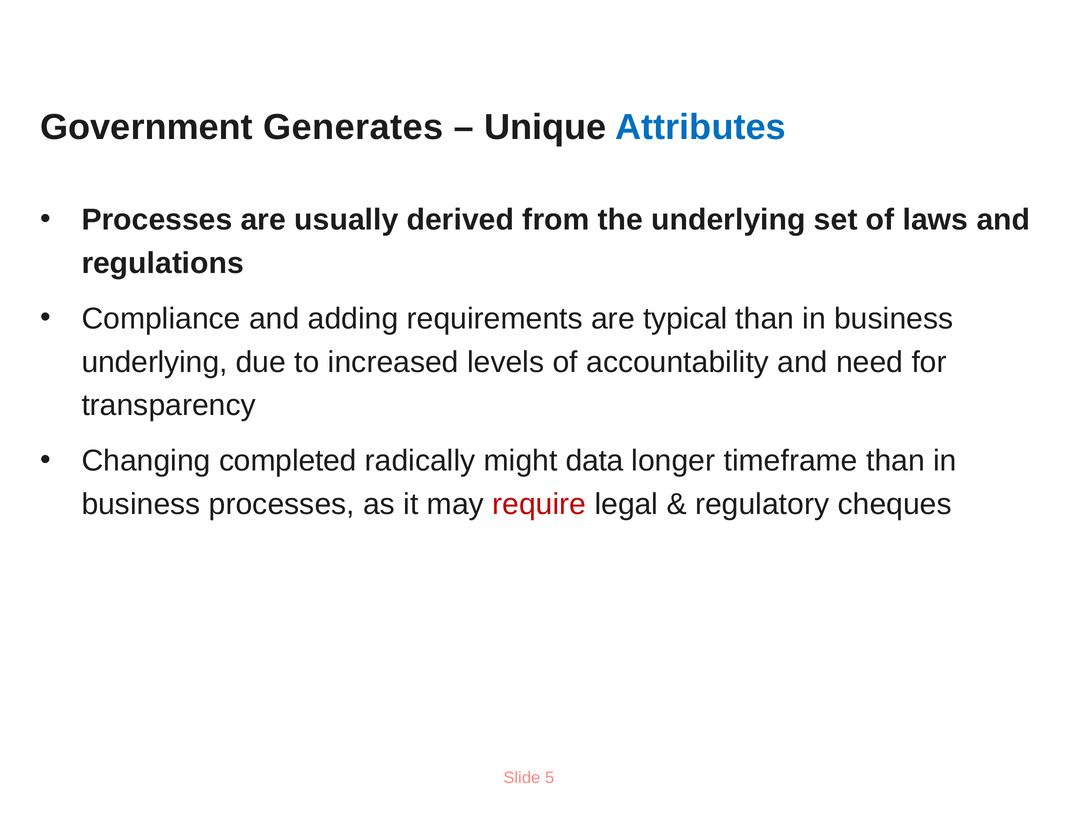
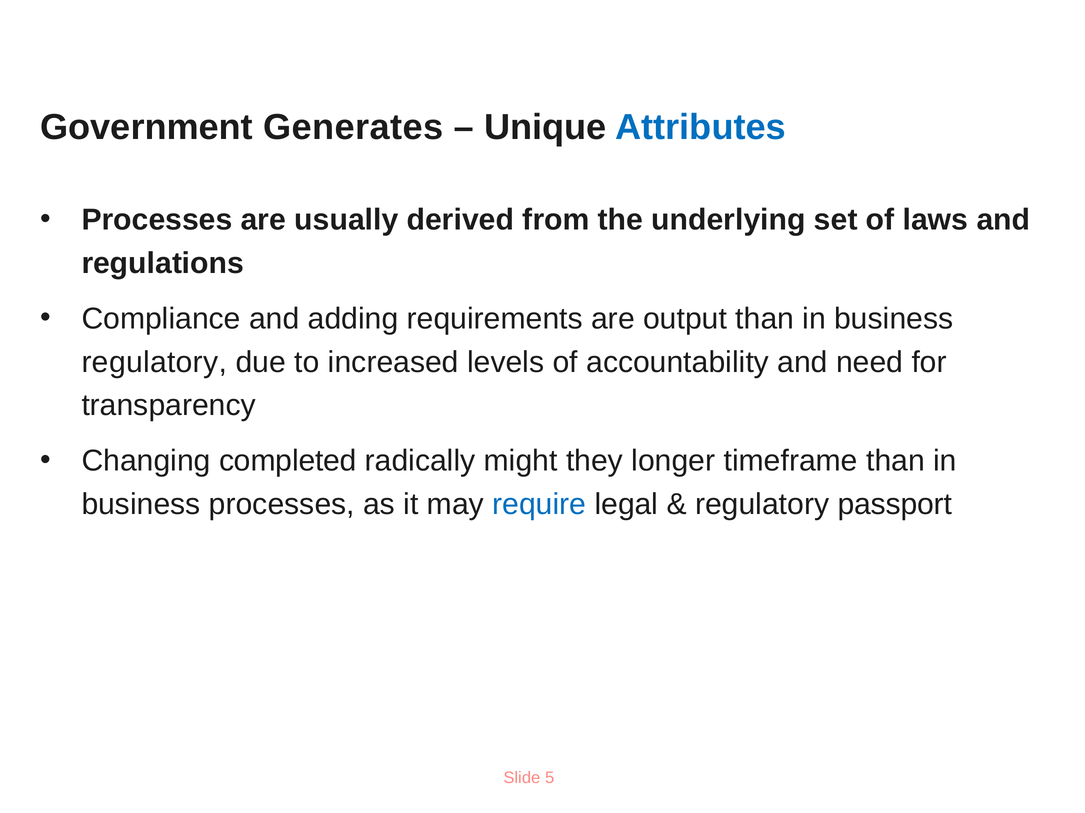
typical: typical -> output
underlying at (155, 362): underlying -> regulatory
data: data -> they
require colour: red -> blue
cheques: cheques -> passport
